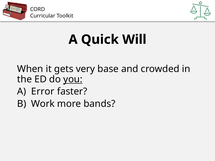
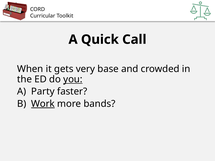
Will: Will -> Call
Error: Error -> Party
Work underline: none -> present
